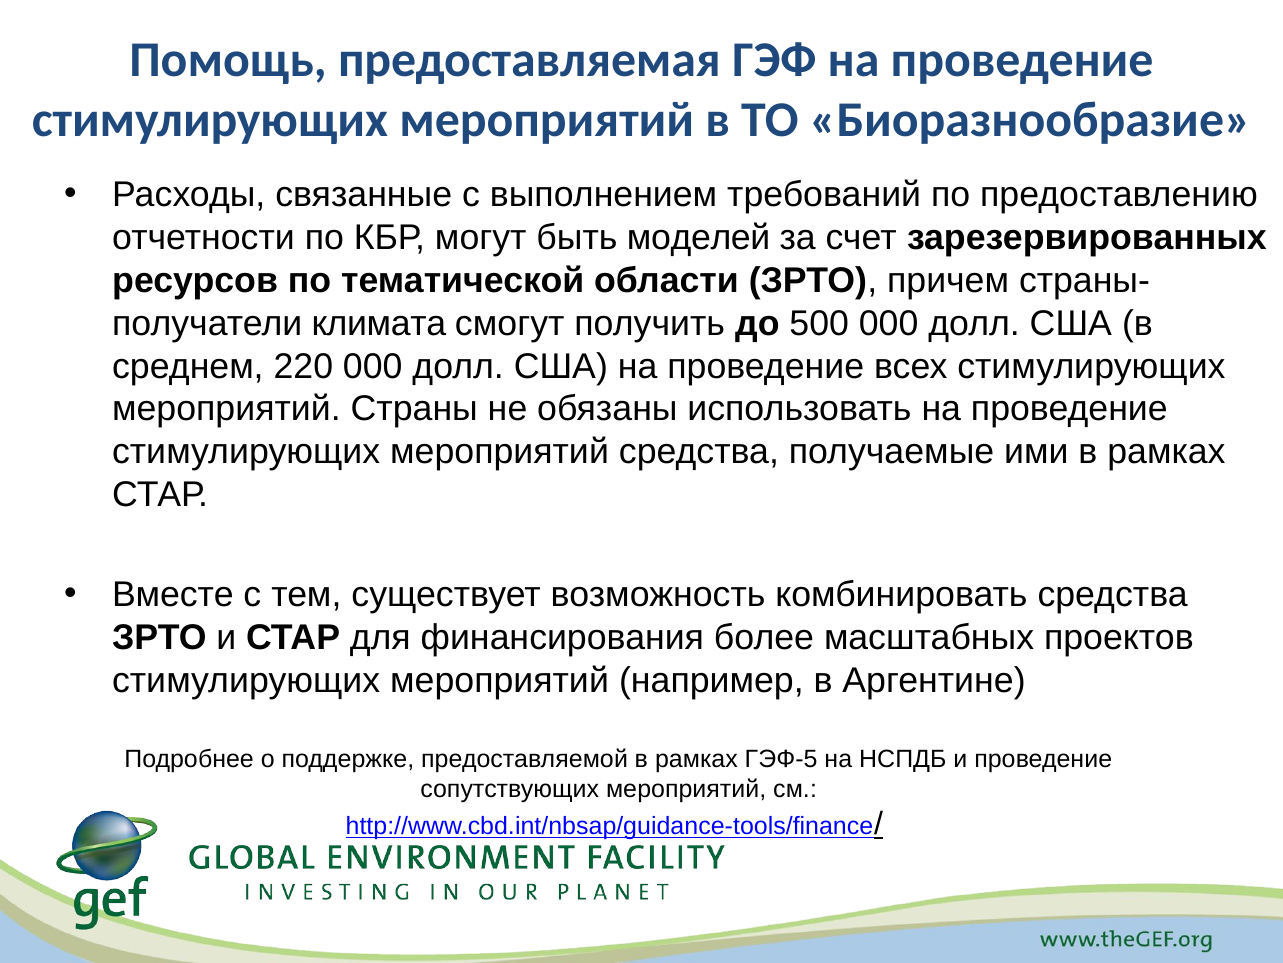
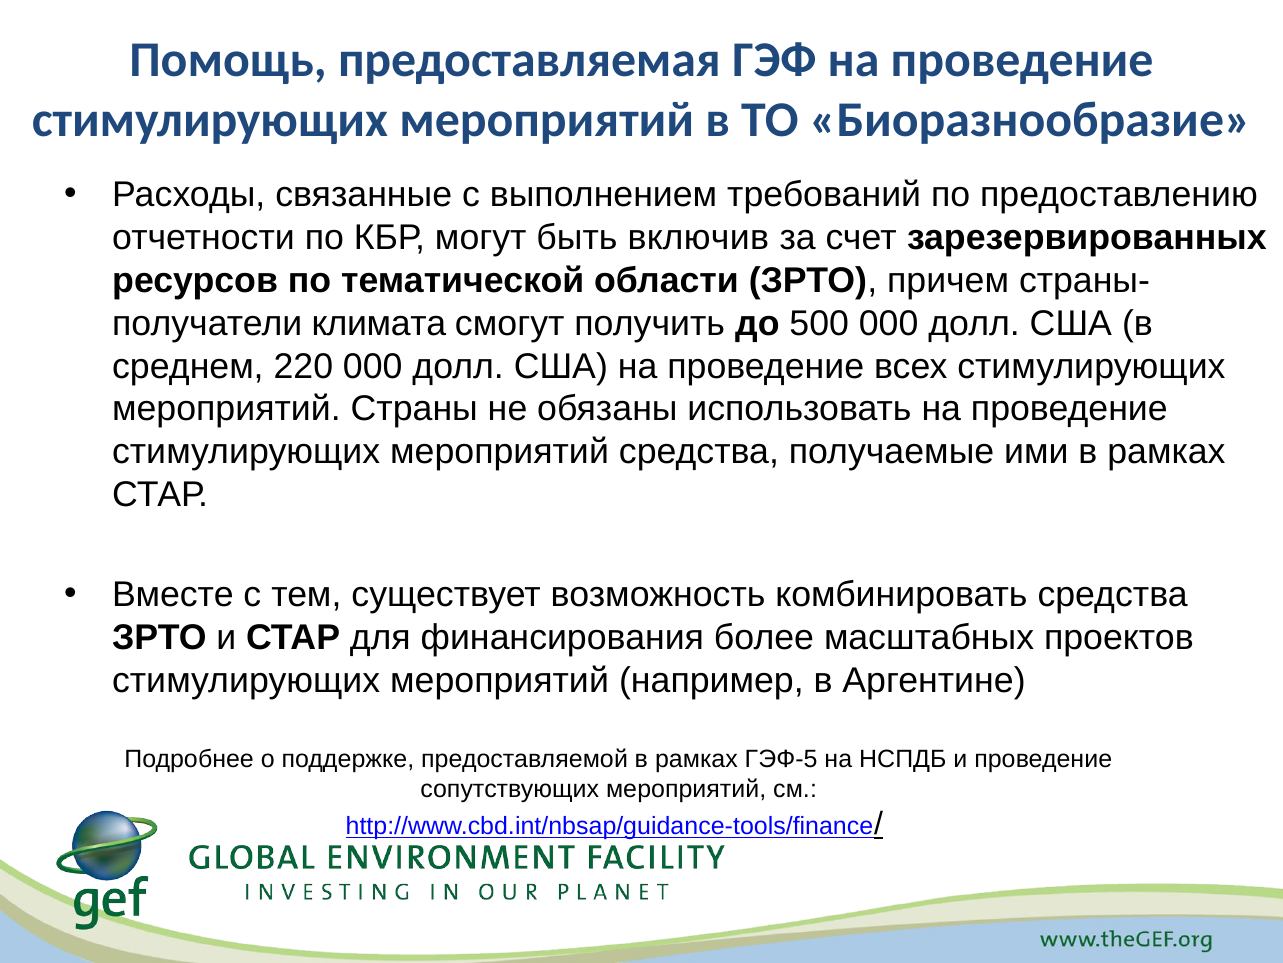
моделей: моделей -> включив
